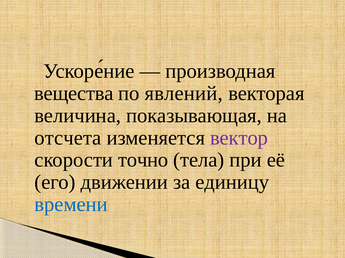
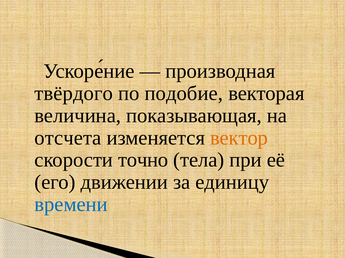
вещества: вещества -> твёрдого
явлений: явлений -> подобие
вектор colour: purple -> orange
